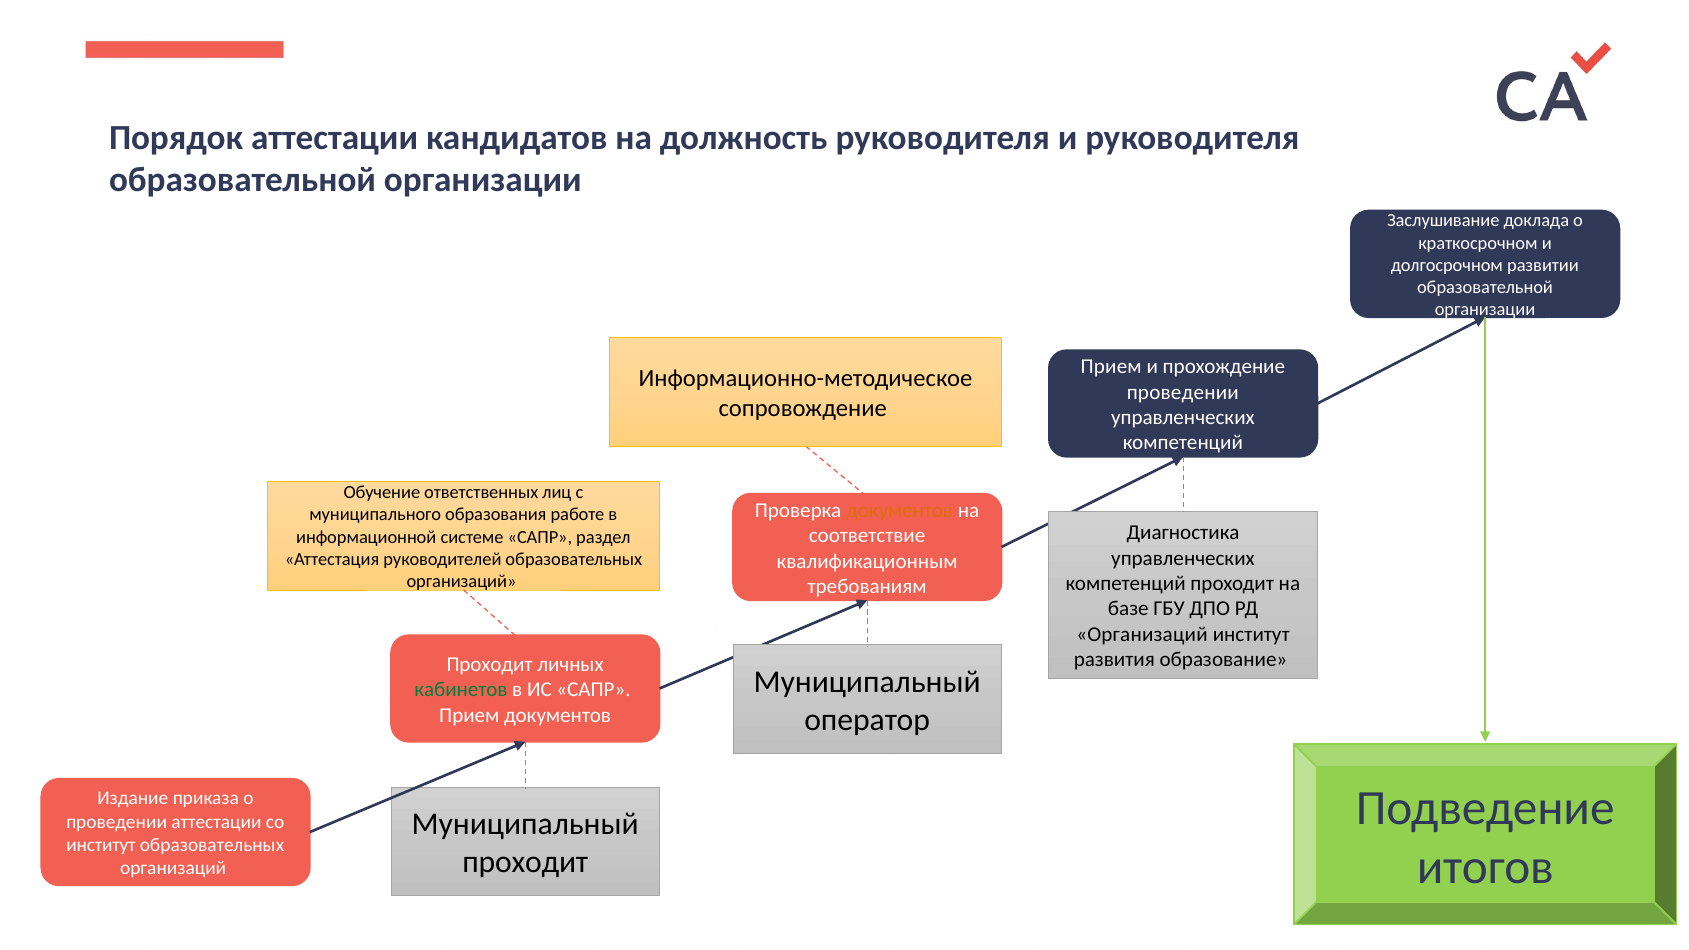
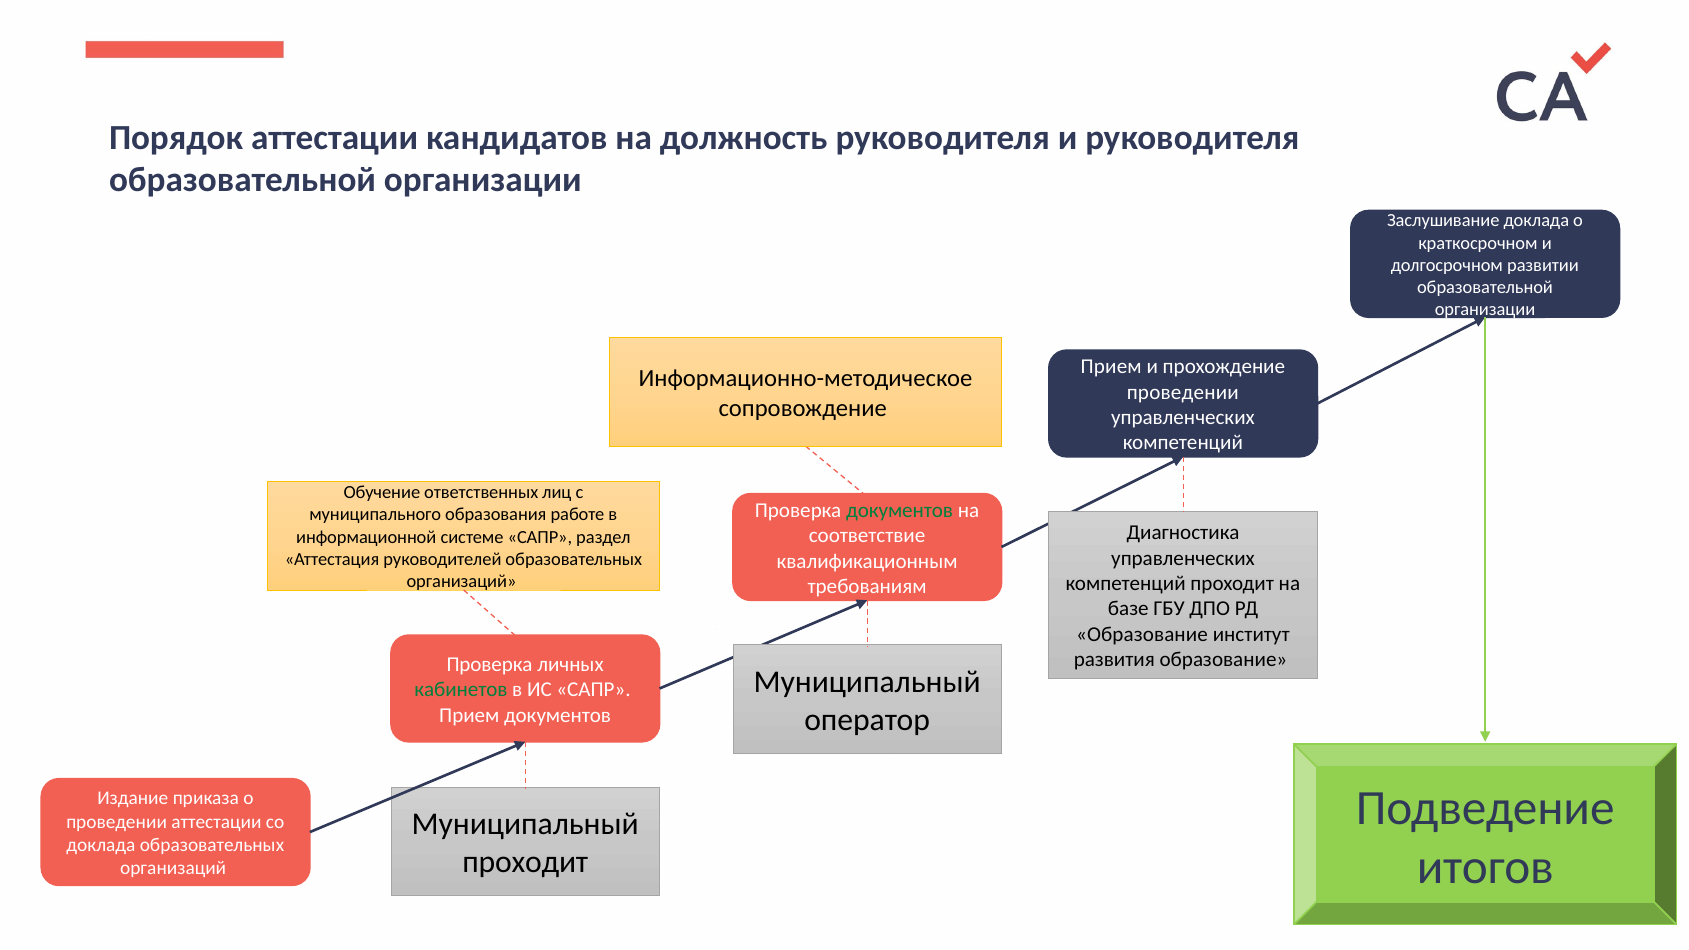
документов at (900, 510) colour: orange -> green
Организаций at (1142, 634): Организаций -> Образование
Проходит at (490, 665): Проходит -> Проверка
институт at (101, 845): институт -> доклада
